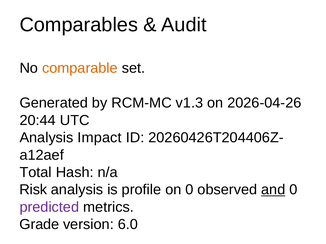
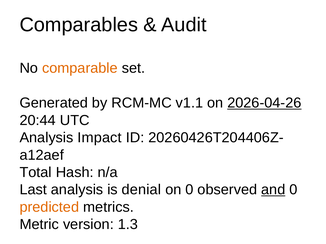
v1.3: v1.3 -> v1.1
2026-04-26 underline: none -> present
Risk: Risk -> Last
profile: profile -> denial
predicted colour: purple -> orange
Grade: Grade -> Metric
6.0: 6.0 -> 1.3
